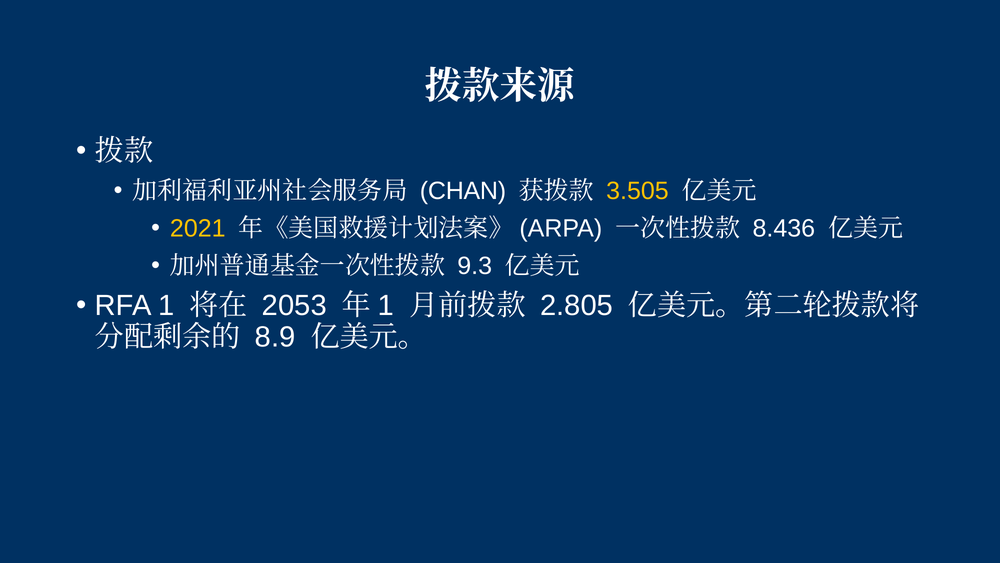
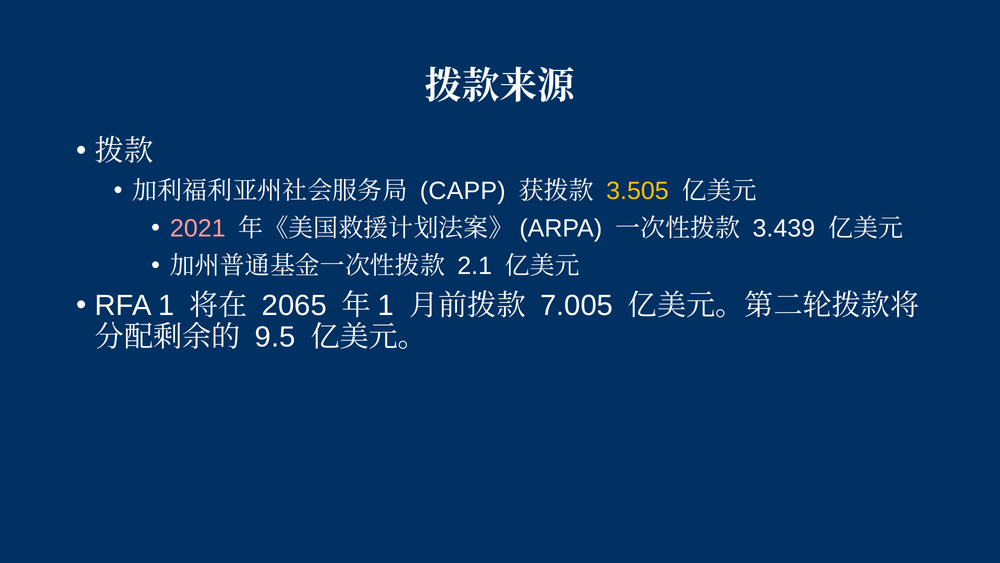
CHAN: CHAN -> CAPP
2021 colour: yellow -> pink
8.436: 8.436 -> 3.439
9.3: 9.3 -> 2.1
2053: 2053 -> 2065
2.805: 2.805 -> 7.005
8.9: 8.9 -> 9.5
